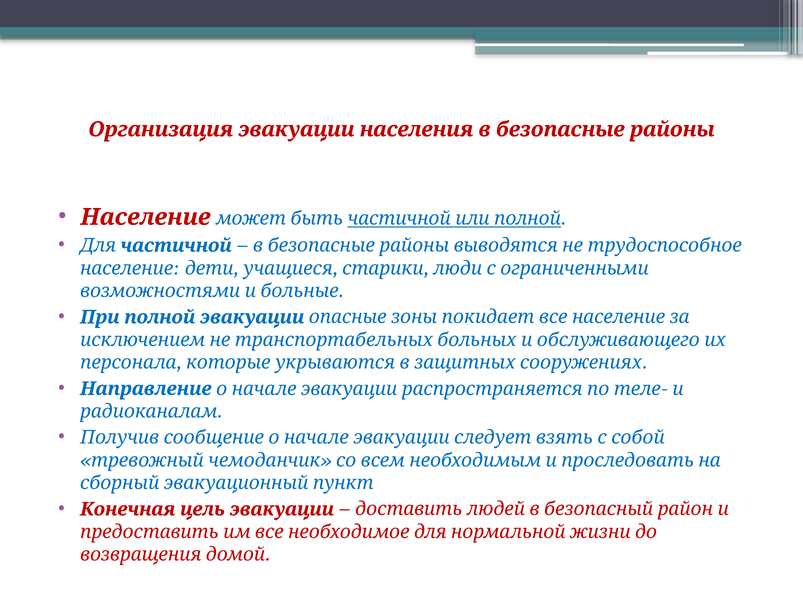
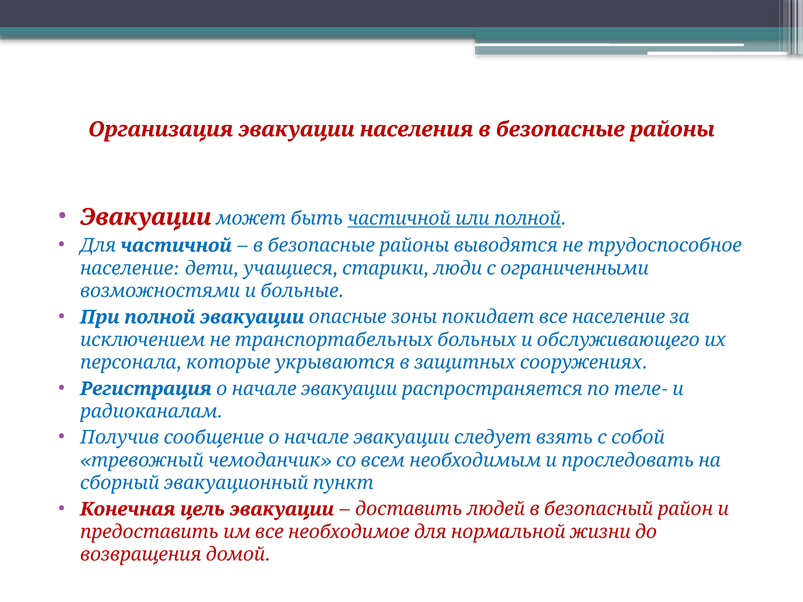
Население at (146, 217): Население -> Эвакуации
Направление: Направление -> Регистрация
